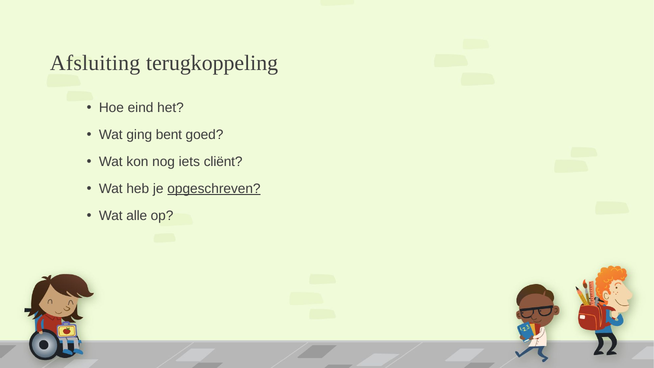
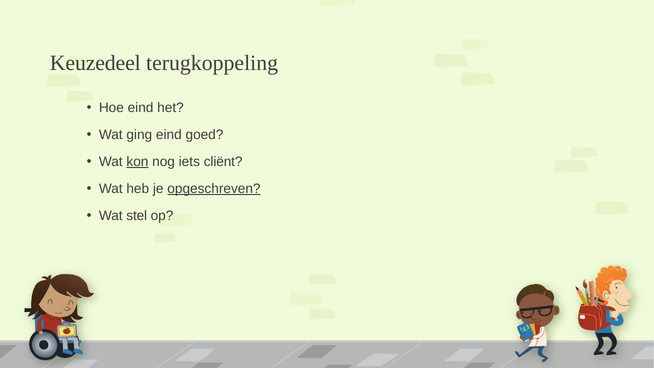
Afsluiting: Afsluiting -> Keuzedeel
ging bent: bent -> eind
kon underline: none -> present
alle: alle -> stel
